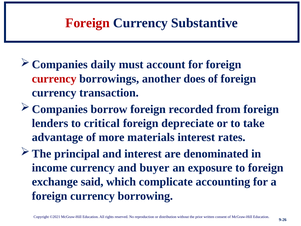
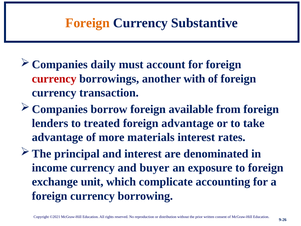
Foreign at (88, 23) colour: red -> orange
does: does -> with
recorded: recorded -> available
critical: critical -> treated
foreign depreciate: depreciate -> advantage
said: said -> unit
